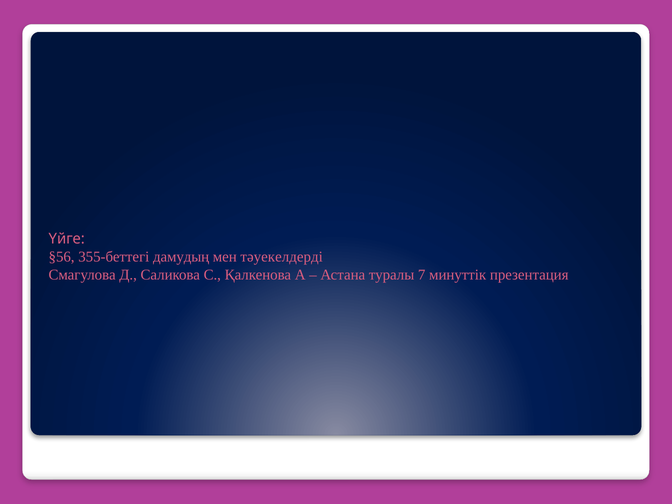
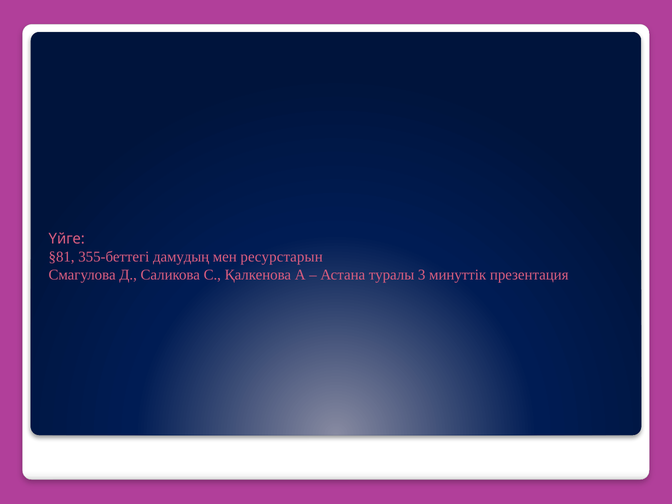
§56: §56 -> §81
тәуекелдерді: тәуекелдерді -> ресурстарын
7: 7 -> 3
